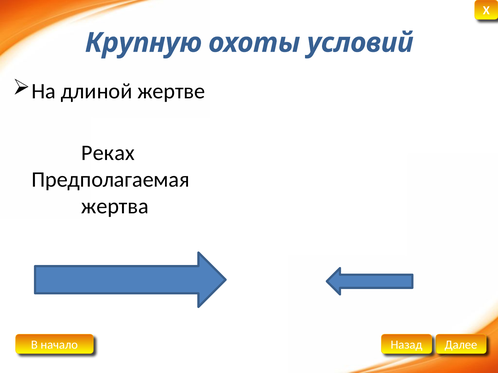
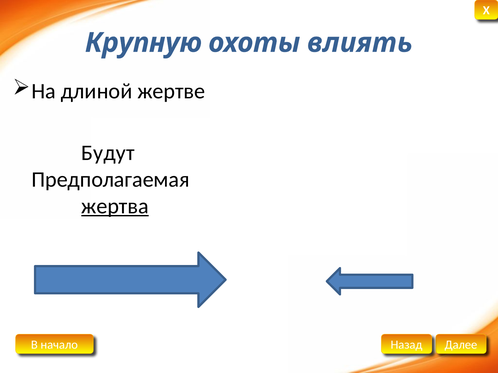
условий: условий -> влиять
Реках: Реках -> Будут
жертва underline: none -> present
